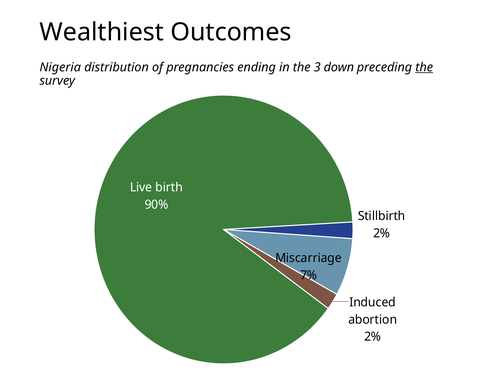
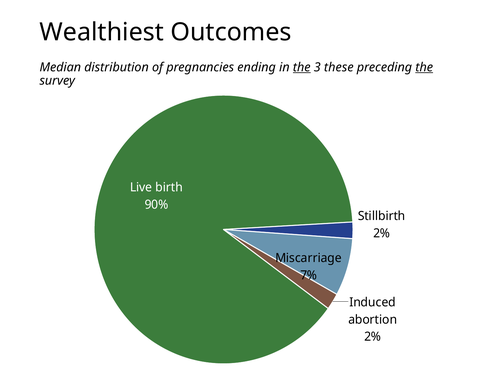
Nigeria: Nigeria -> Median
the at (302, 67) underline: none -> present
down: down -> these
